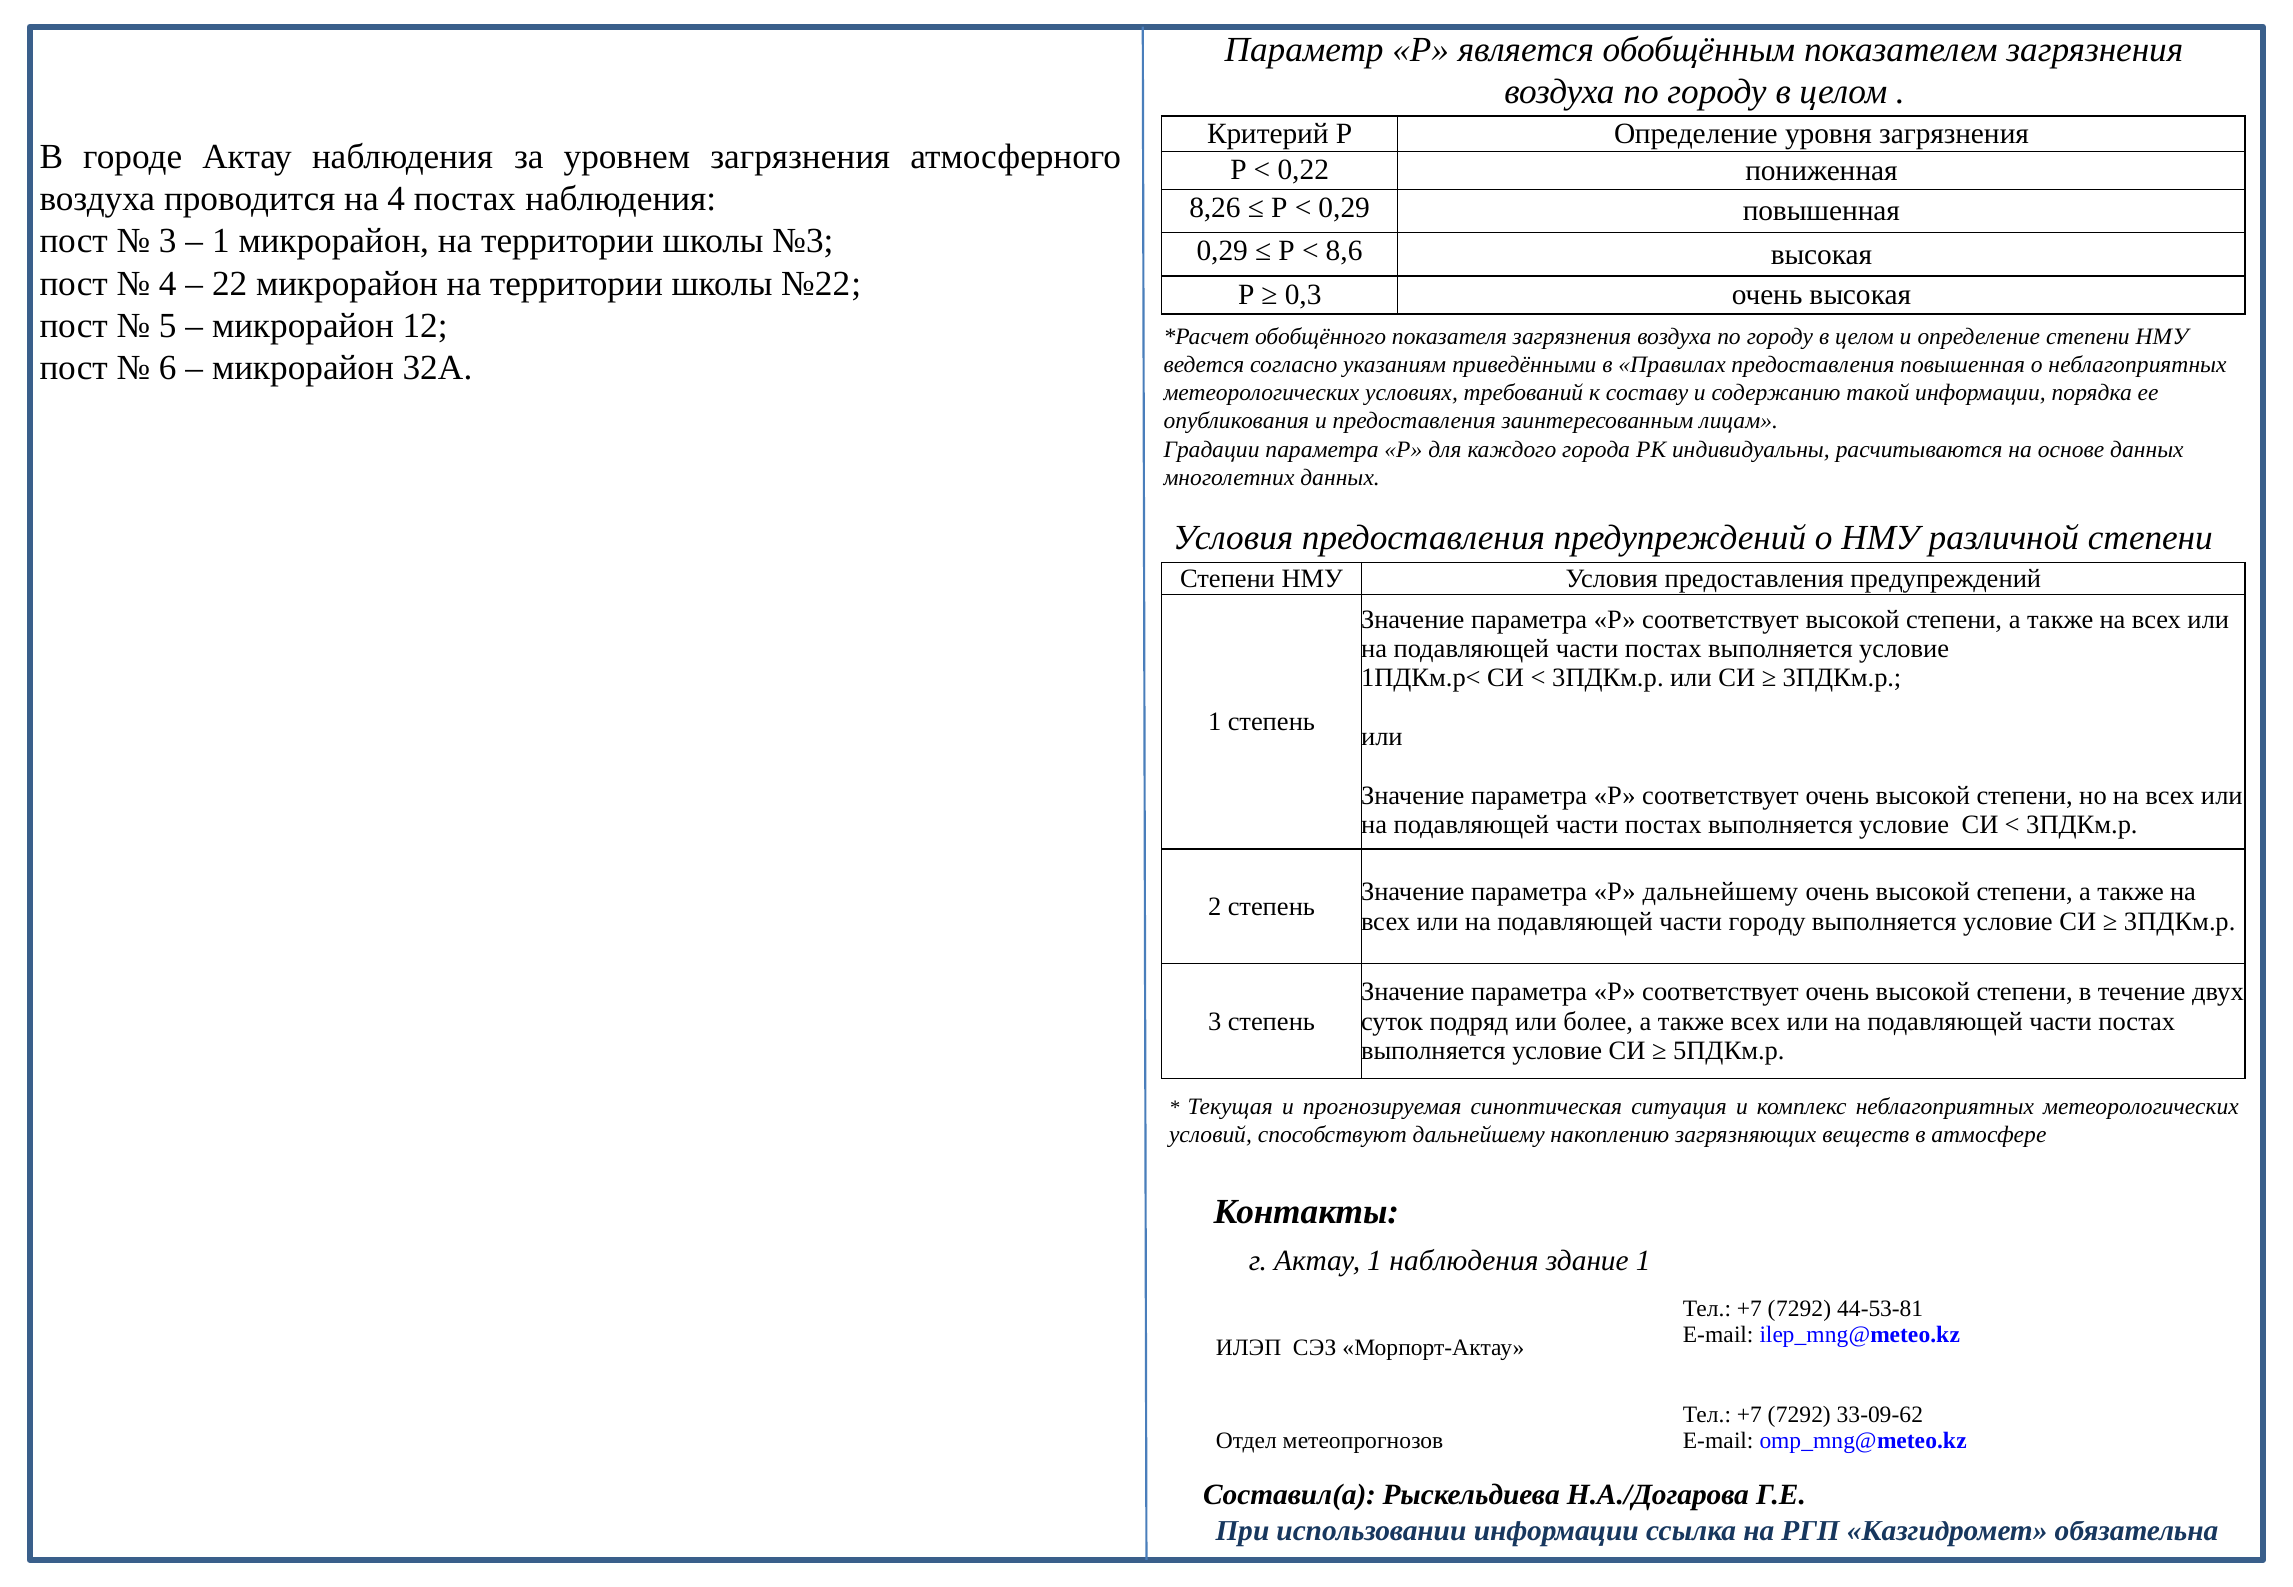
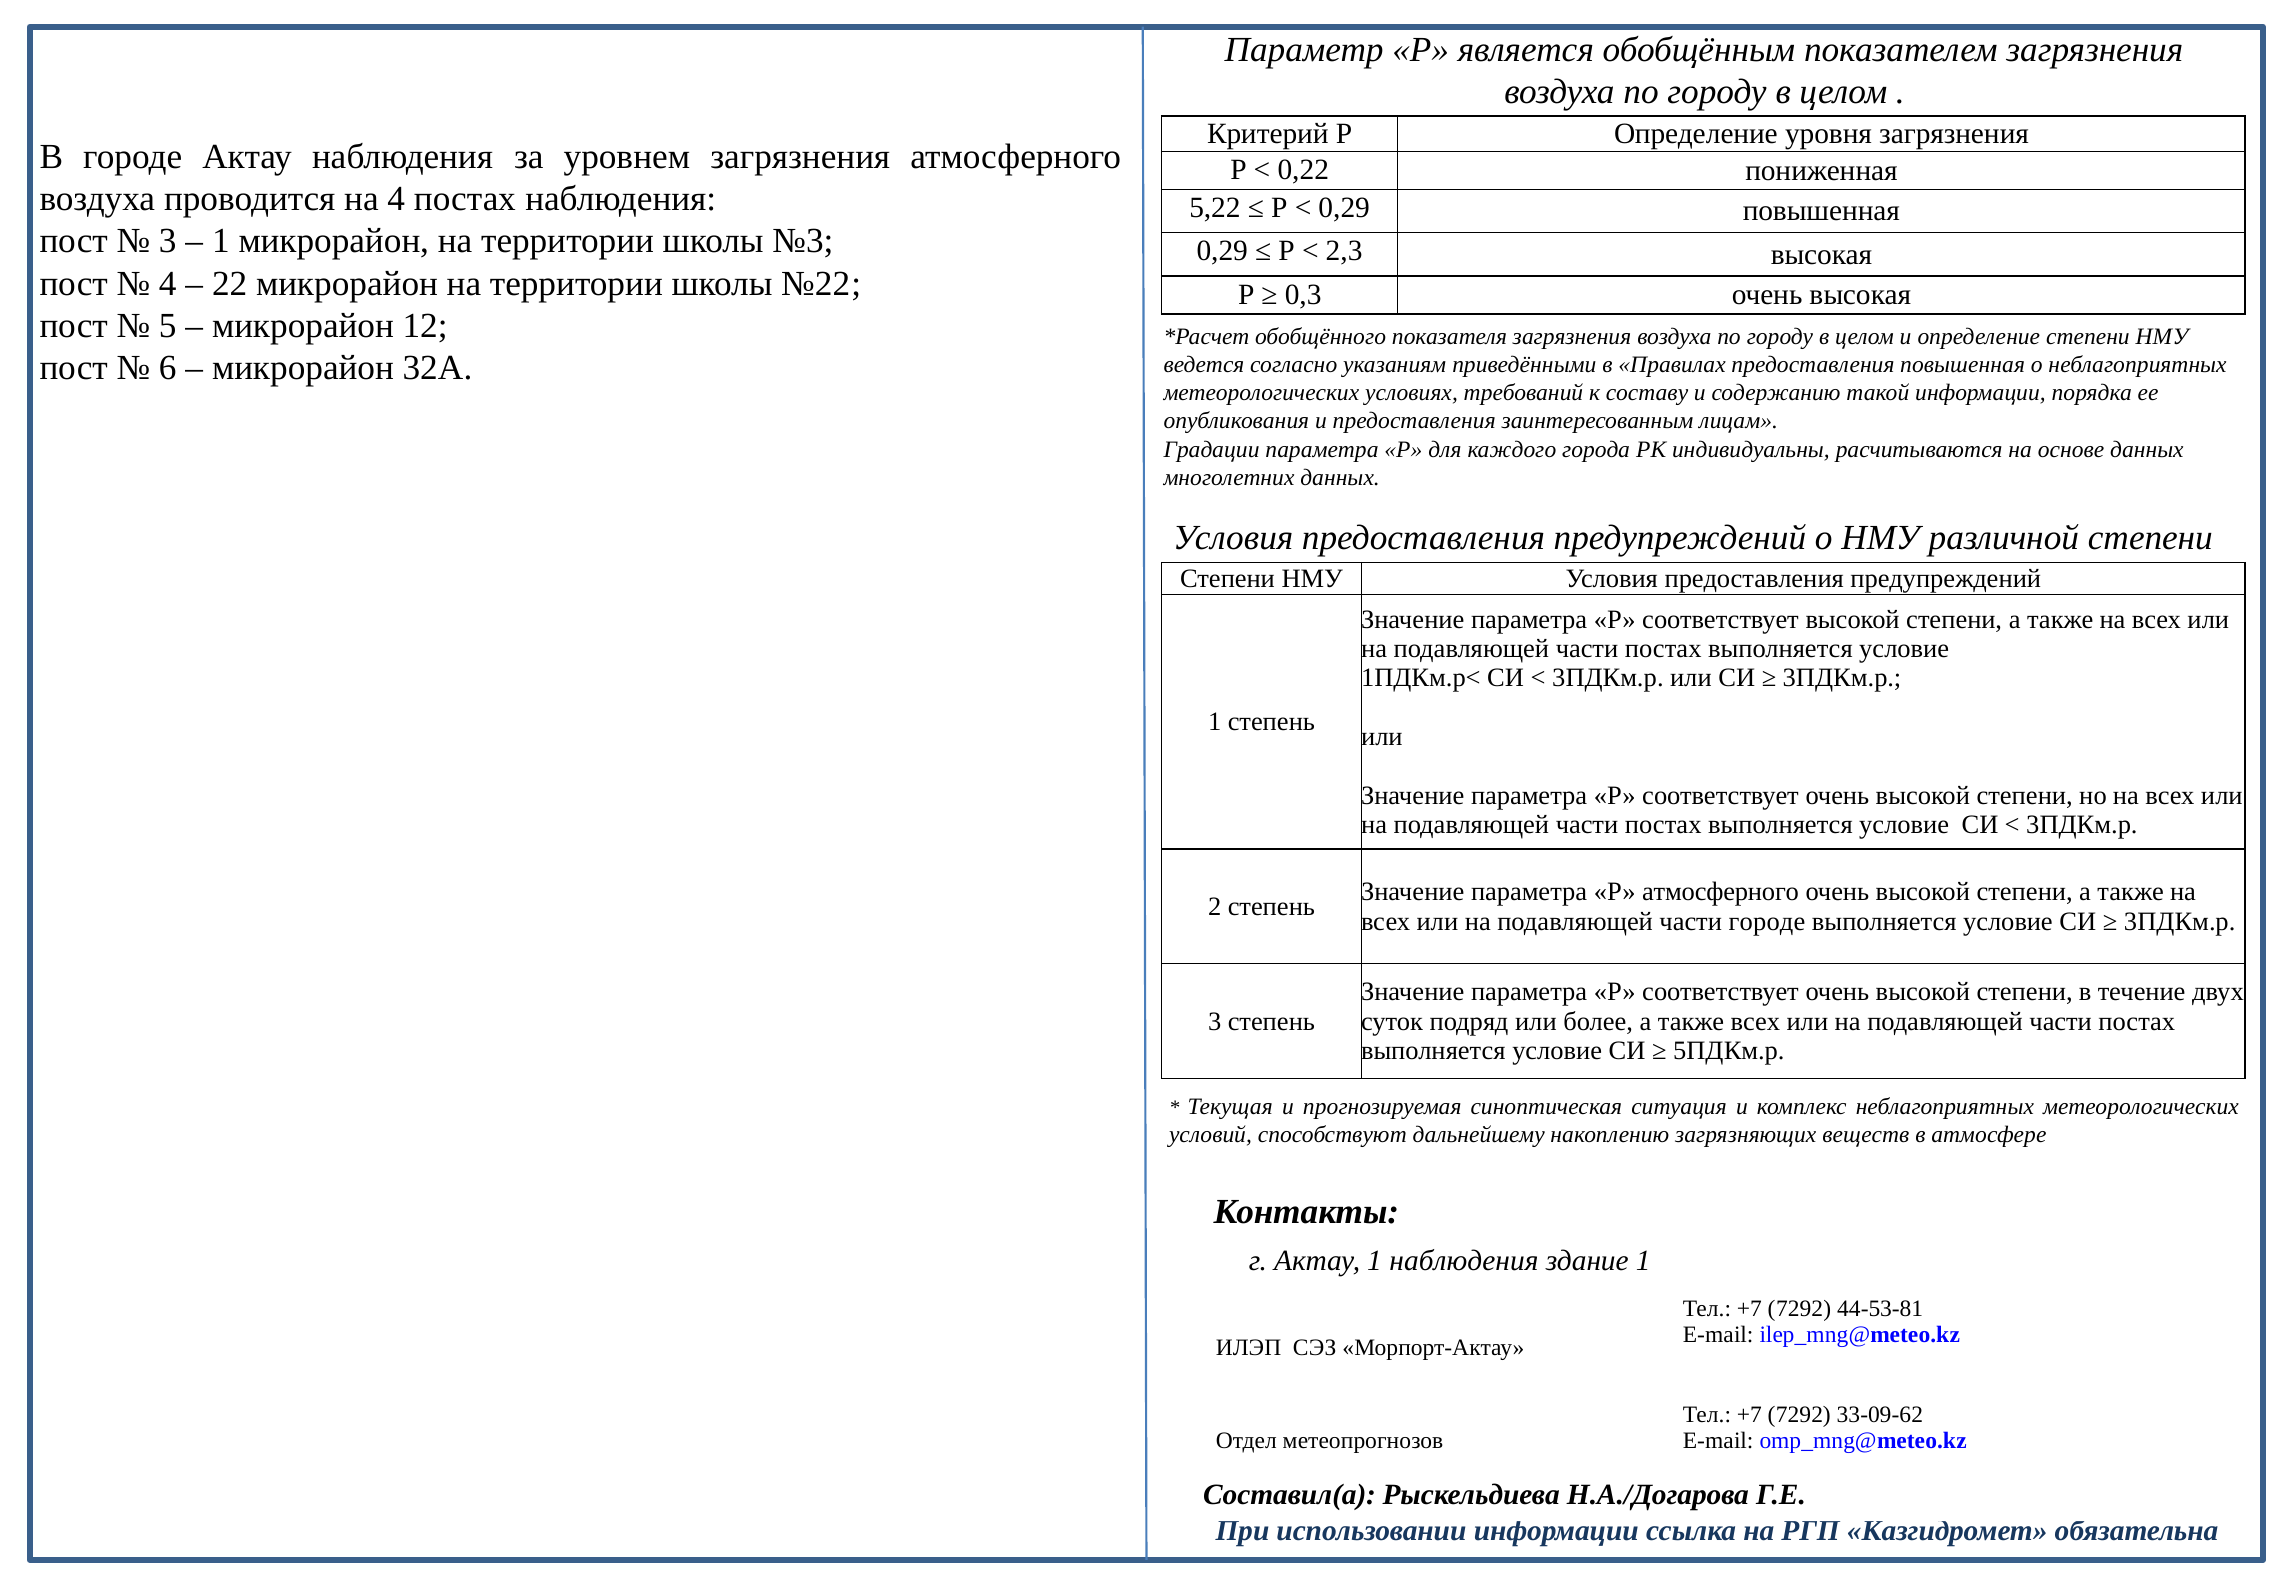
8,26: 8,26 -> 5,22
8,6: 8,6 -> 2,3
Р дальнейшему: дальнейшему -> атмосферного
части городу: городу -> городе
